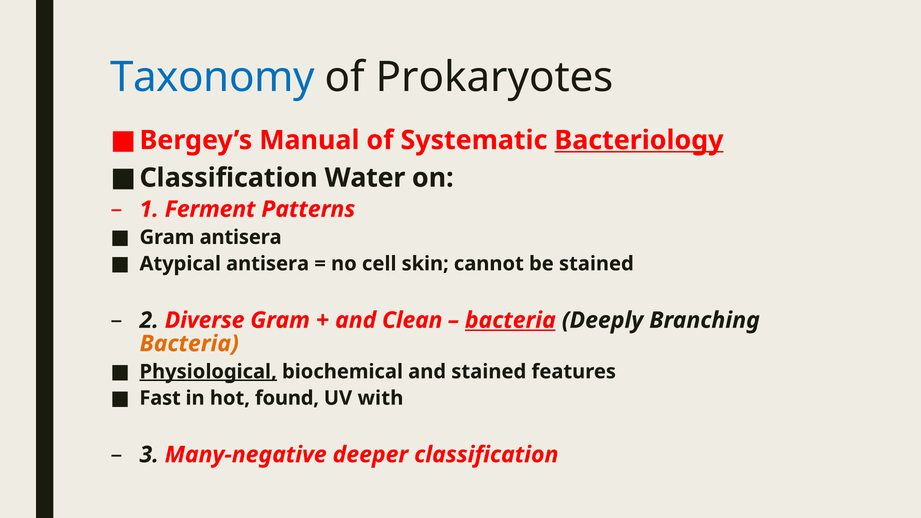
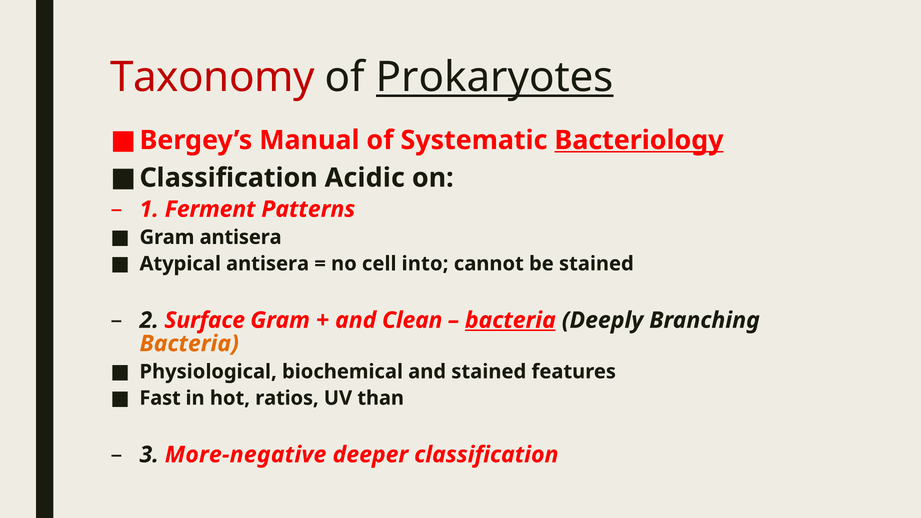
Taxonomy colour: blue -> red
Prokaryotes underline: none -> present
Water: Water -> Acidic
skin: skin -> into
Diverse: Diverse -> Surface
Physiological underline: present -> none
found: found -> ratios
with: with -> than
Many-negative: Many-negative -> More-negative
